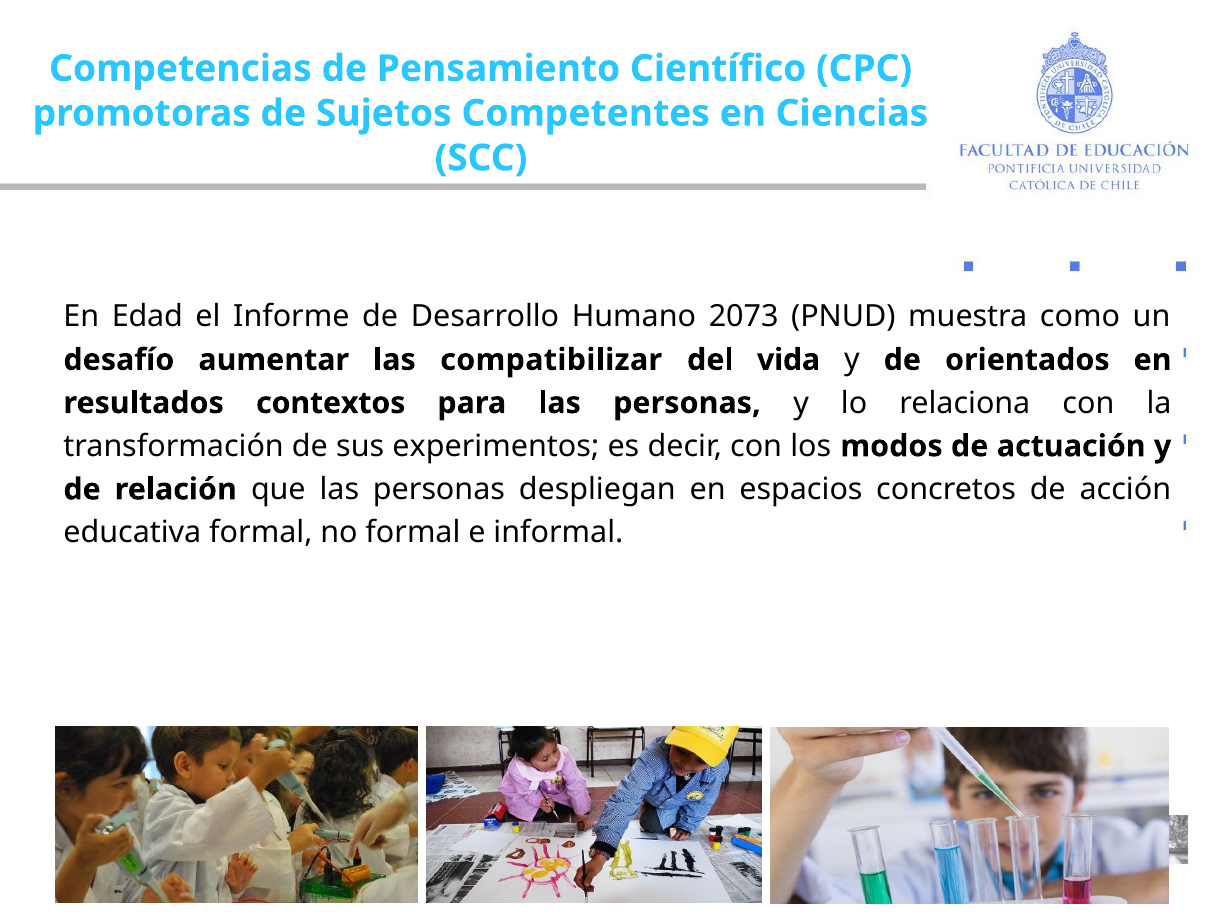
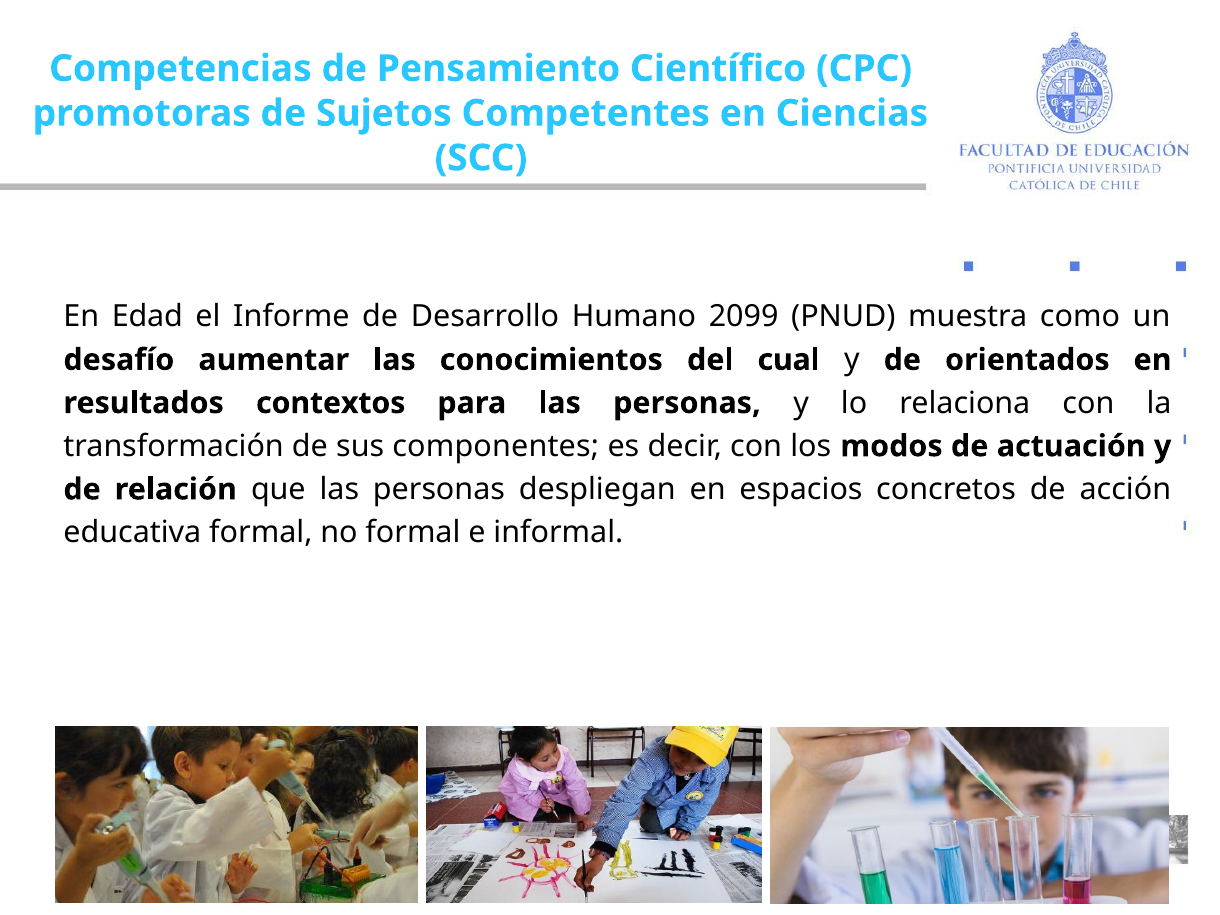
2073: 2073 -> 2099
compatibilizar: compatibilizar -> conocimientos
vida: vida -> cual
experimentos: experimentos -> componentes
